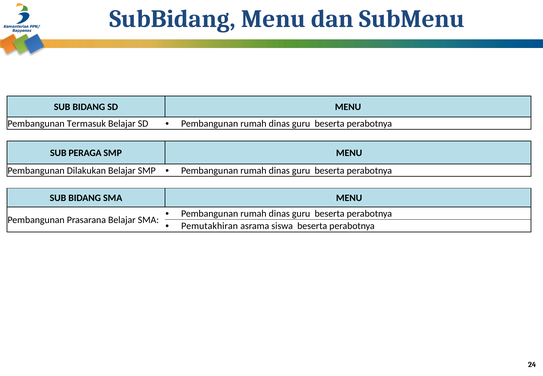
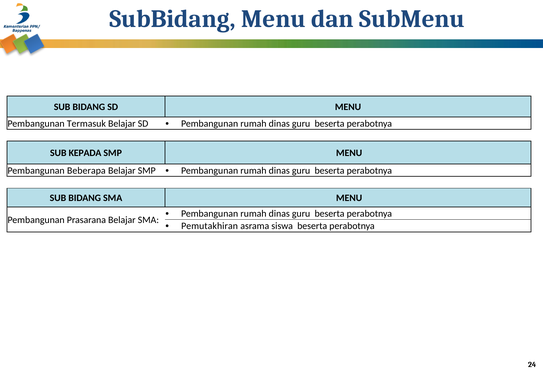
PERAGA: PERAGA -> KEPADA
Dilakukan: Dilakukan -> Beberapa
